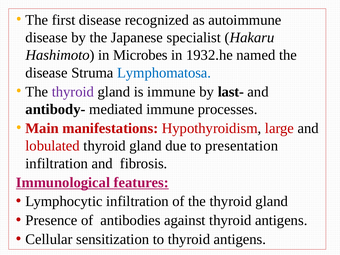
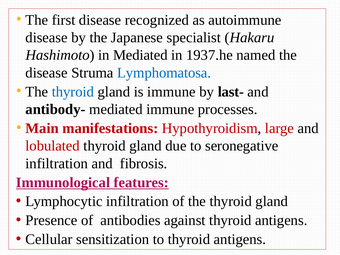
in Microbes: Microbes -> Mediated
1932.he: 1932.he -> 1937.he
thyroid at (73, 92) colour: purple -> blue
presentation: presentation -> seronegative
